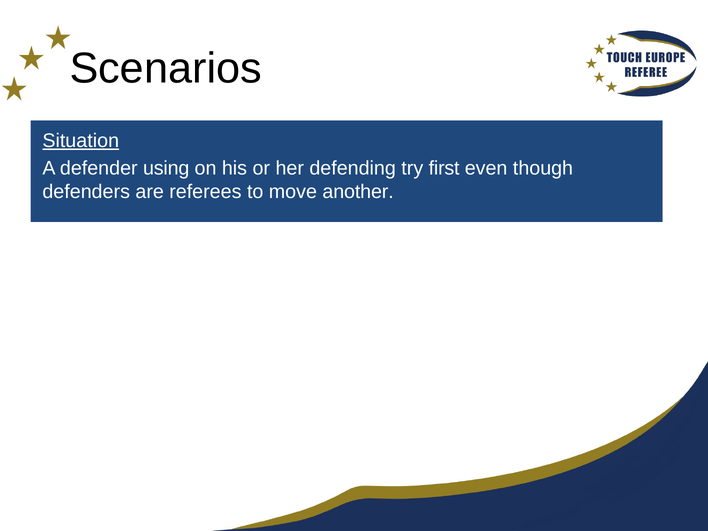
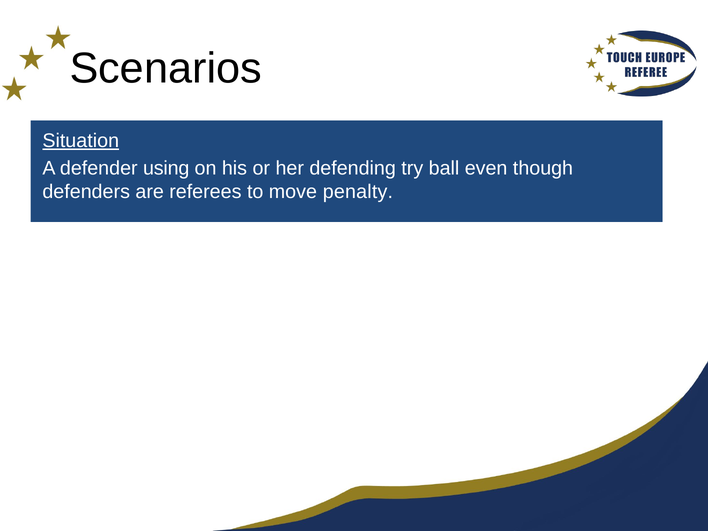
first: first -> ball
another: another -> penalty
